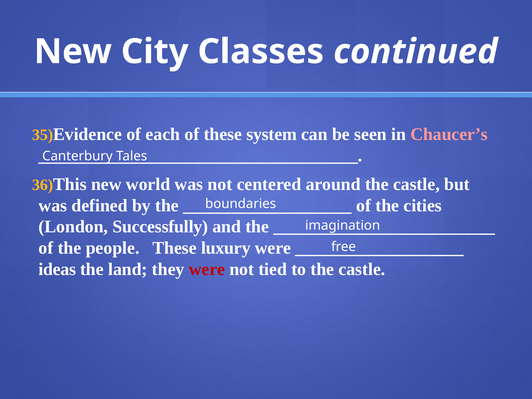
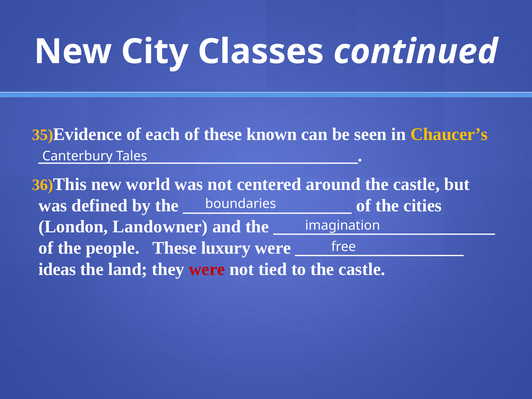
system: system -> known
Chaucer’s colour: pink -> yellow
Successfully: Successfully -> Landowner
